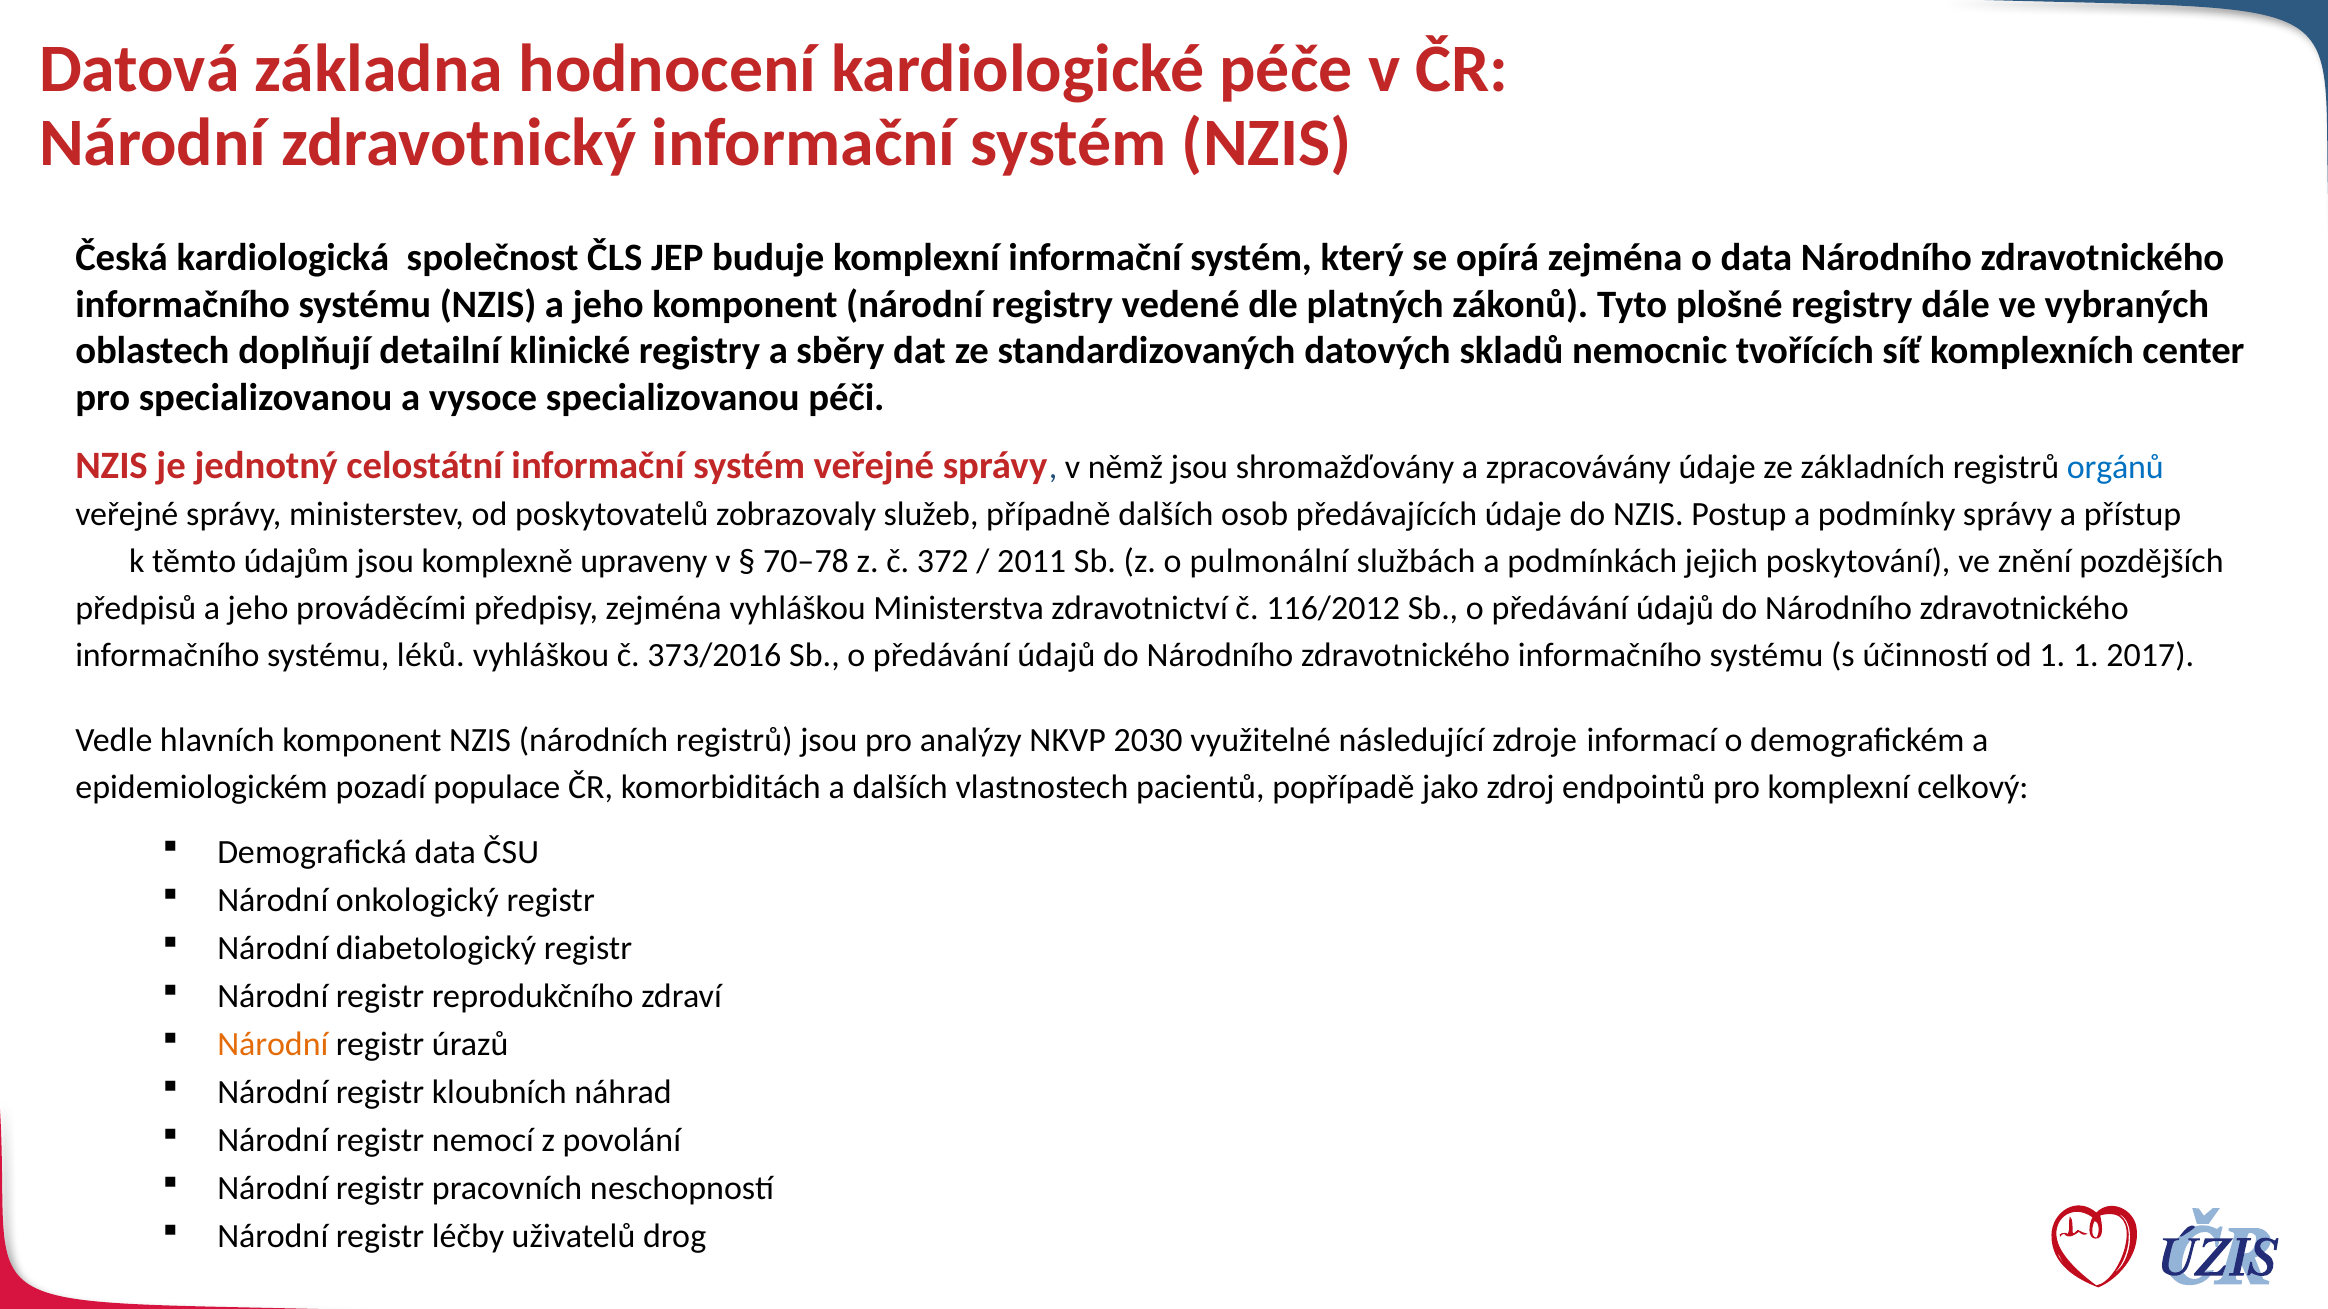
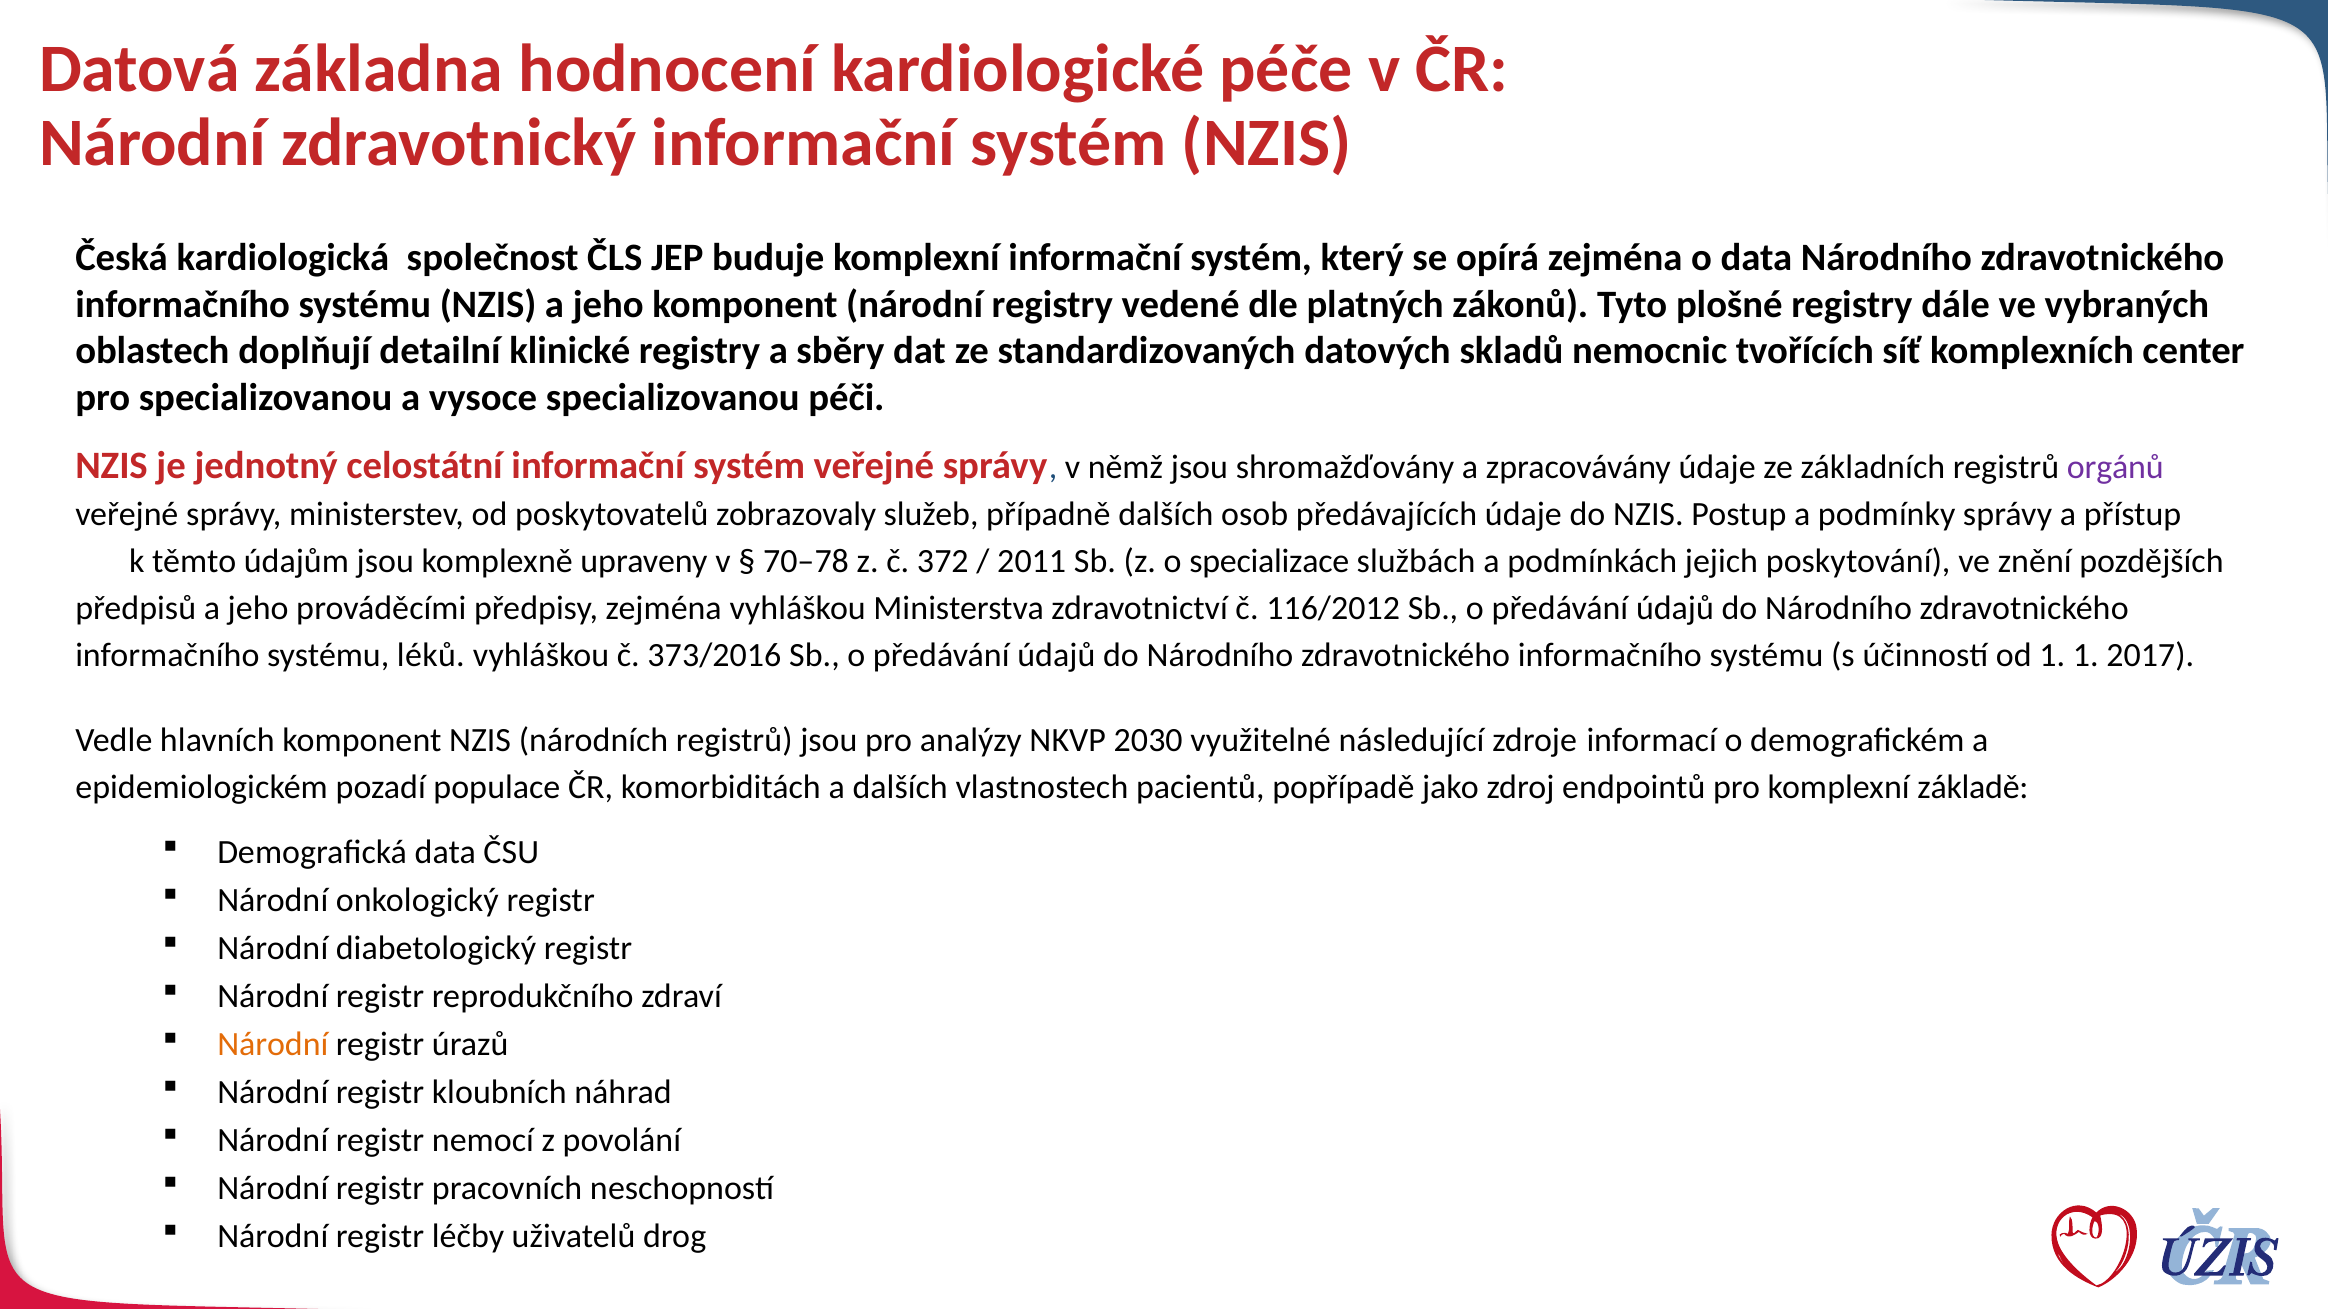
orgánů colour: blue -> purple
pulmonální: pulmonální -> specializace
celkový: celkový -> základě
